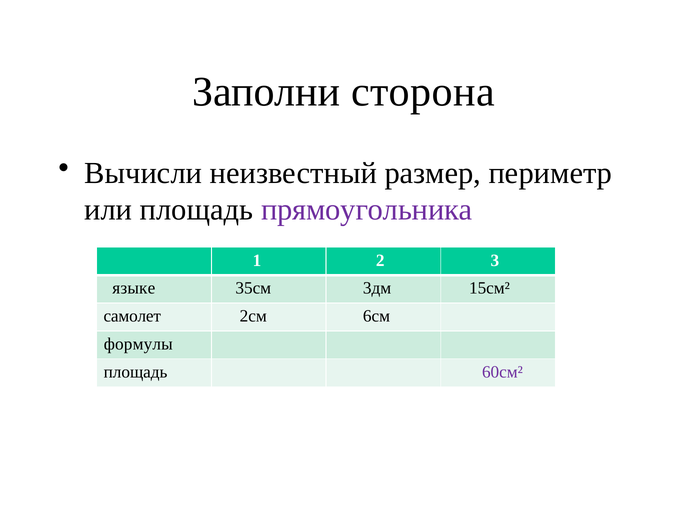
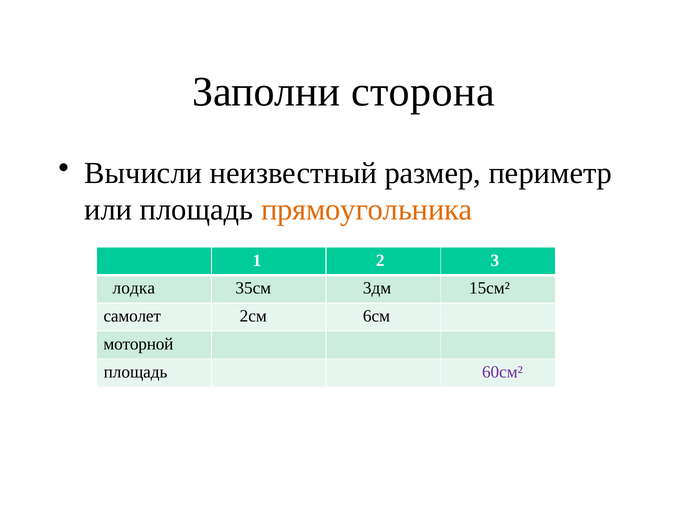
прямоугольника colour: purple -> orange
языке: языке -> лодка
формулы: формулы -> моторной
